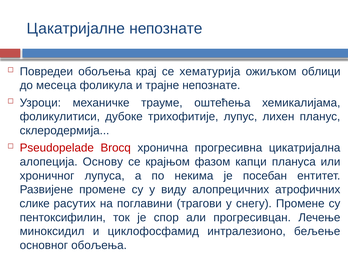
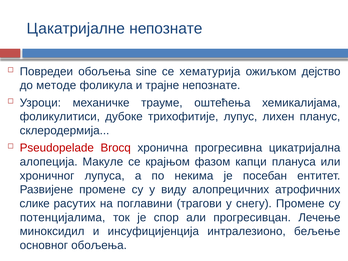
крај: крај -> sine
облици: облици -> дејство
месеца: месеца -> методе
Основу: Основу -> Макуле
пентоксифилин: пентоксифилин -> потенцијалима
циклофосфамид: циклофосфамид -> инсуфицијенција
